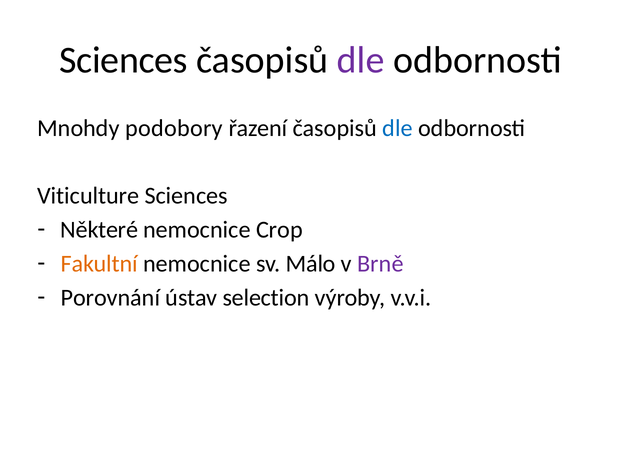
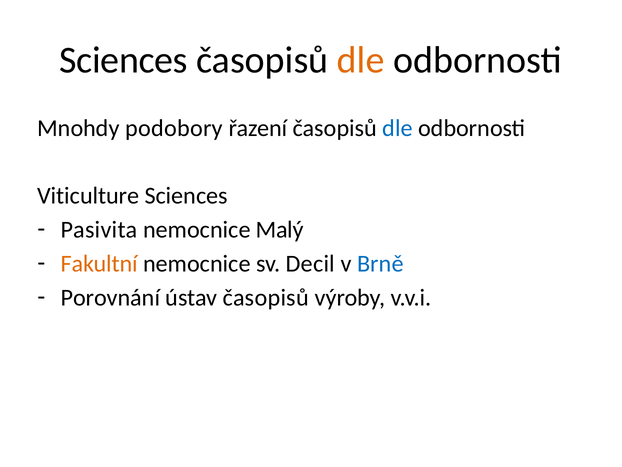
dle at (361, 60) colour: purple -> orange
Některé: Některé -> Pasivita
Crop: Crop -> Malý
Málo: Málo -> Decil
Brně colour: purple -> blue
ústav selection: selection -> časopisů
